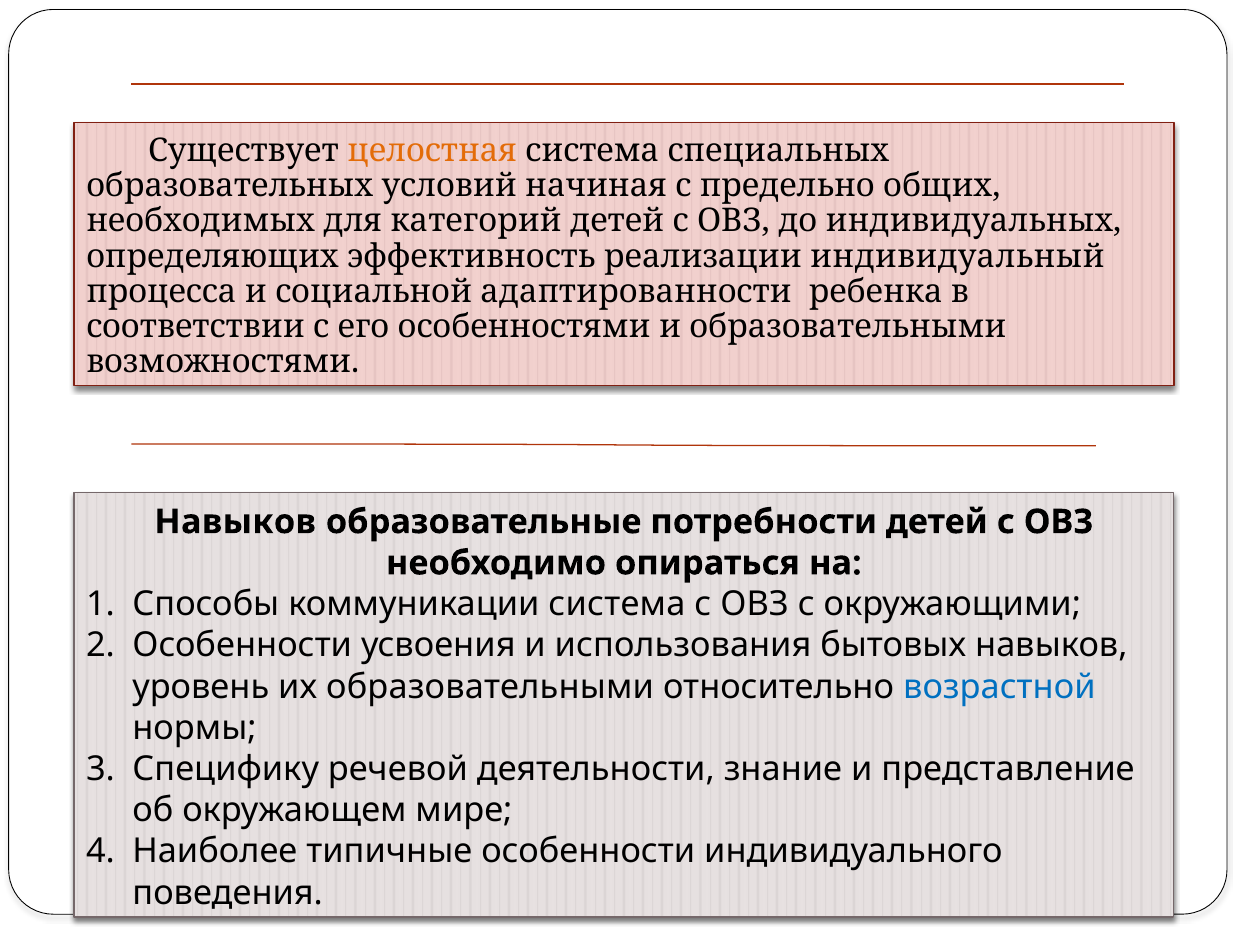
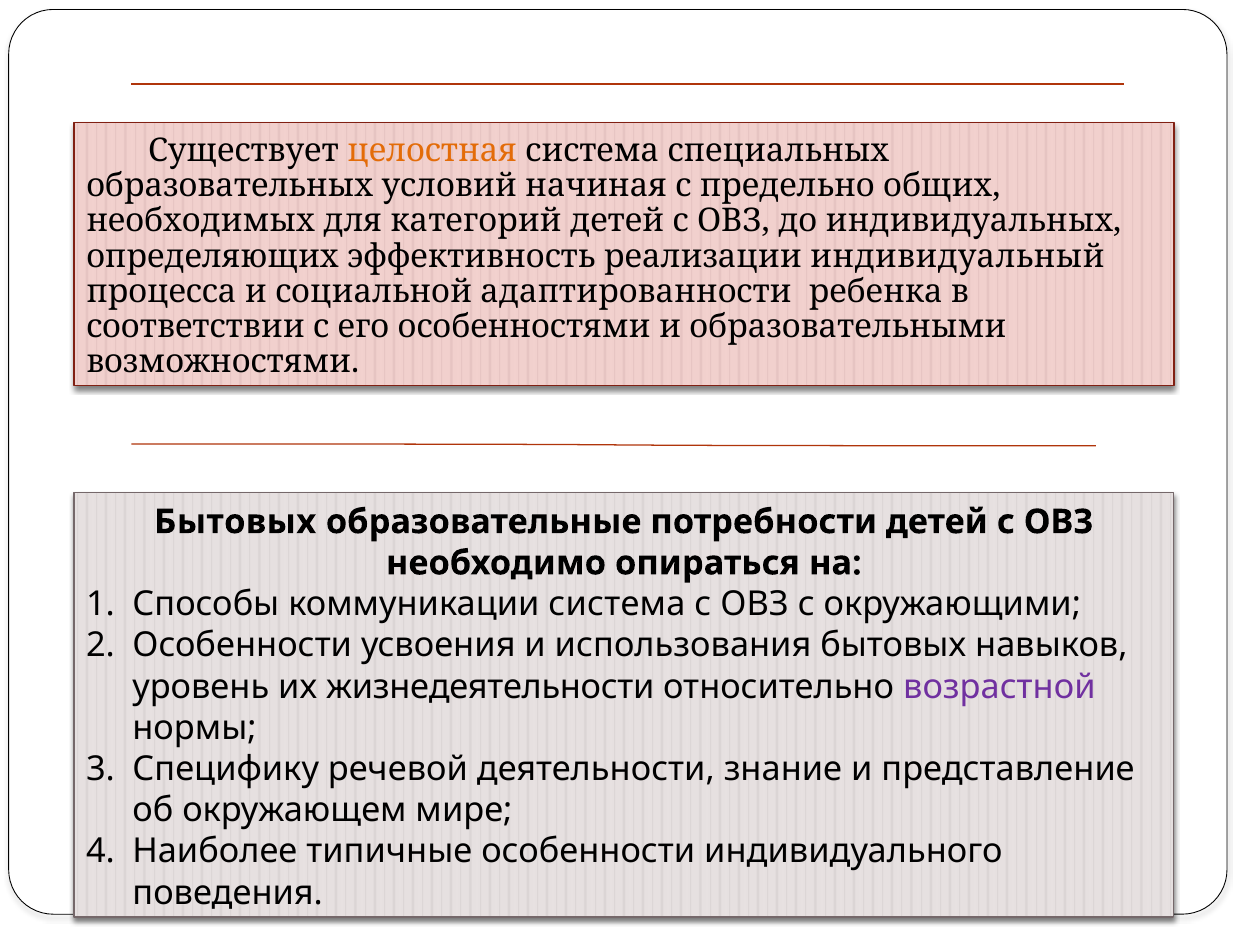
Навыков at (235, 522): Навыков -> Бытовых
их образовательными: образовательными -> жизнедеятельности
возрастной colour: blue -> purple
